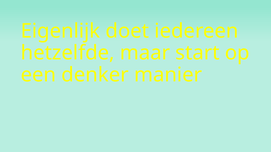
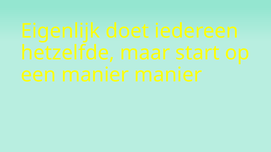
een denker: denker -> manier
